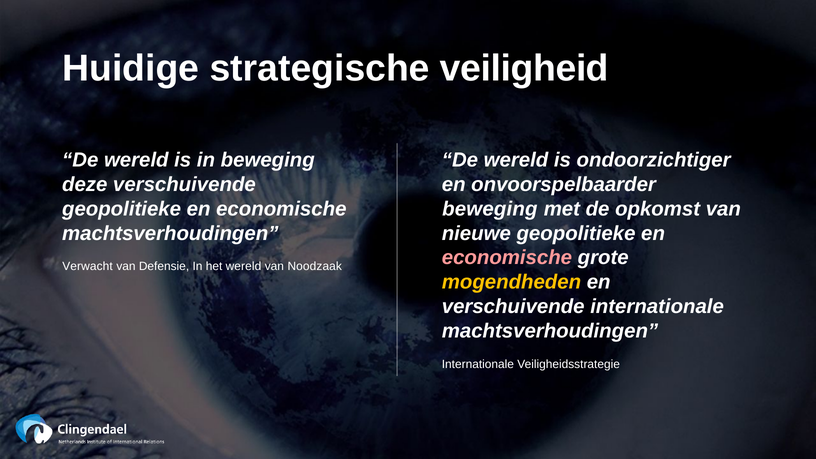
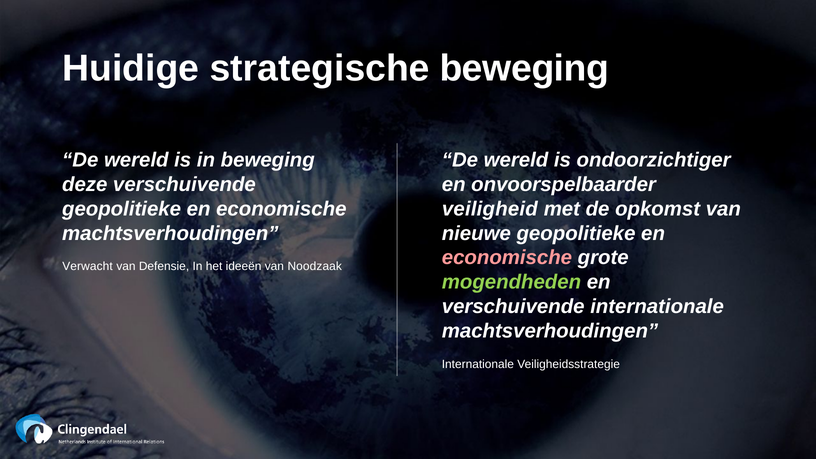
strategische veiligheid: veiligheid -> beweging
beweging at (490, 209): beweging -> veiligheid
het wereld: wereld -> ideeën
mogendheden colour: yellow -> light green
